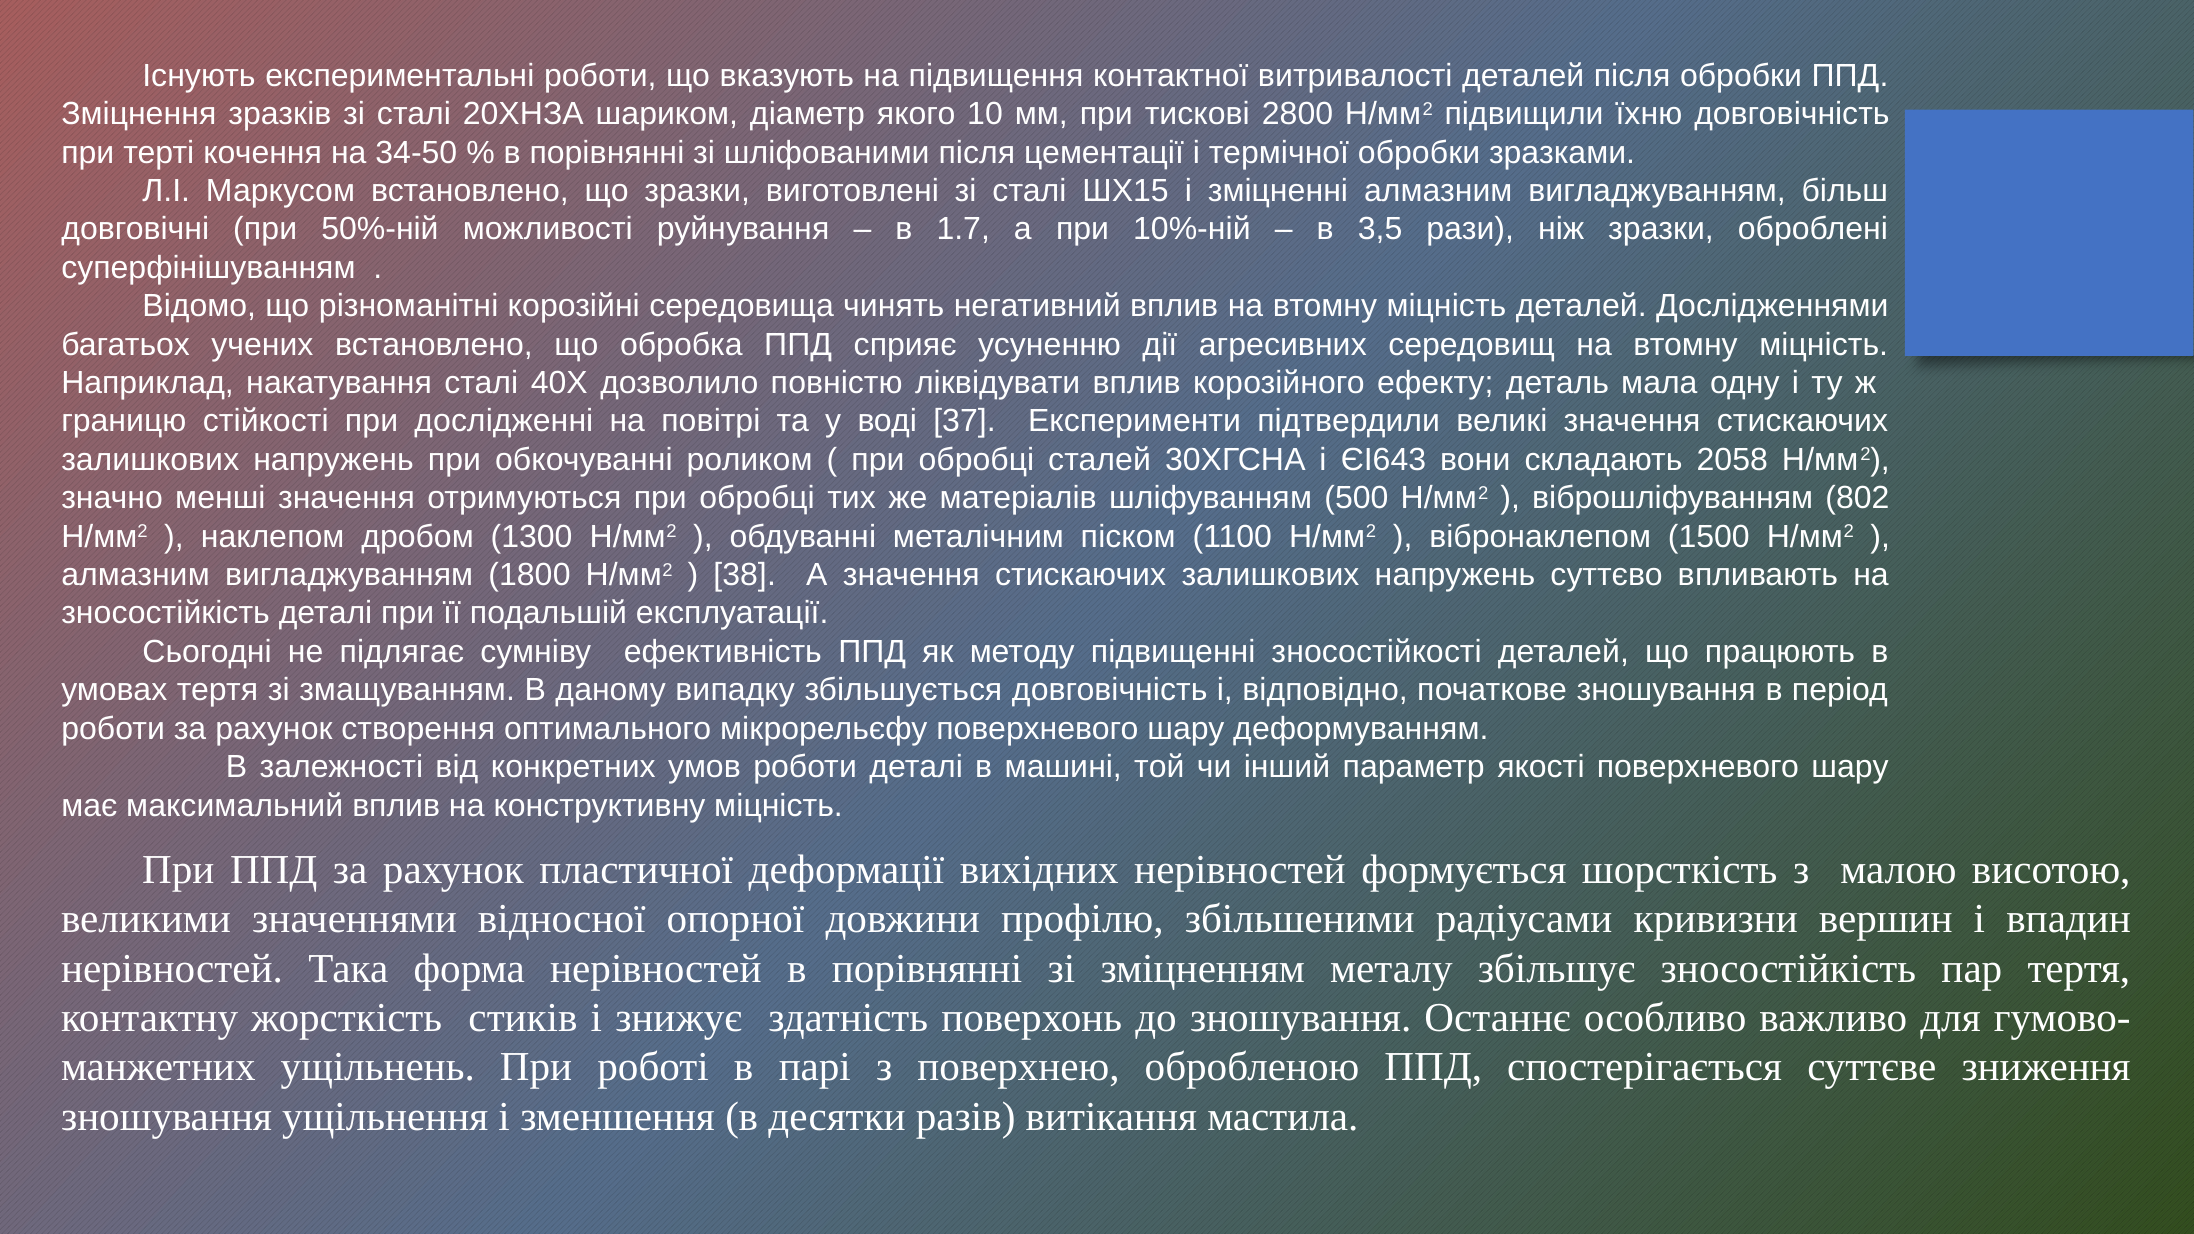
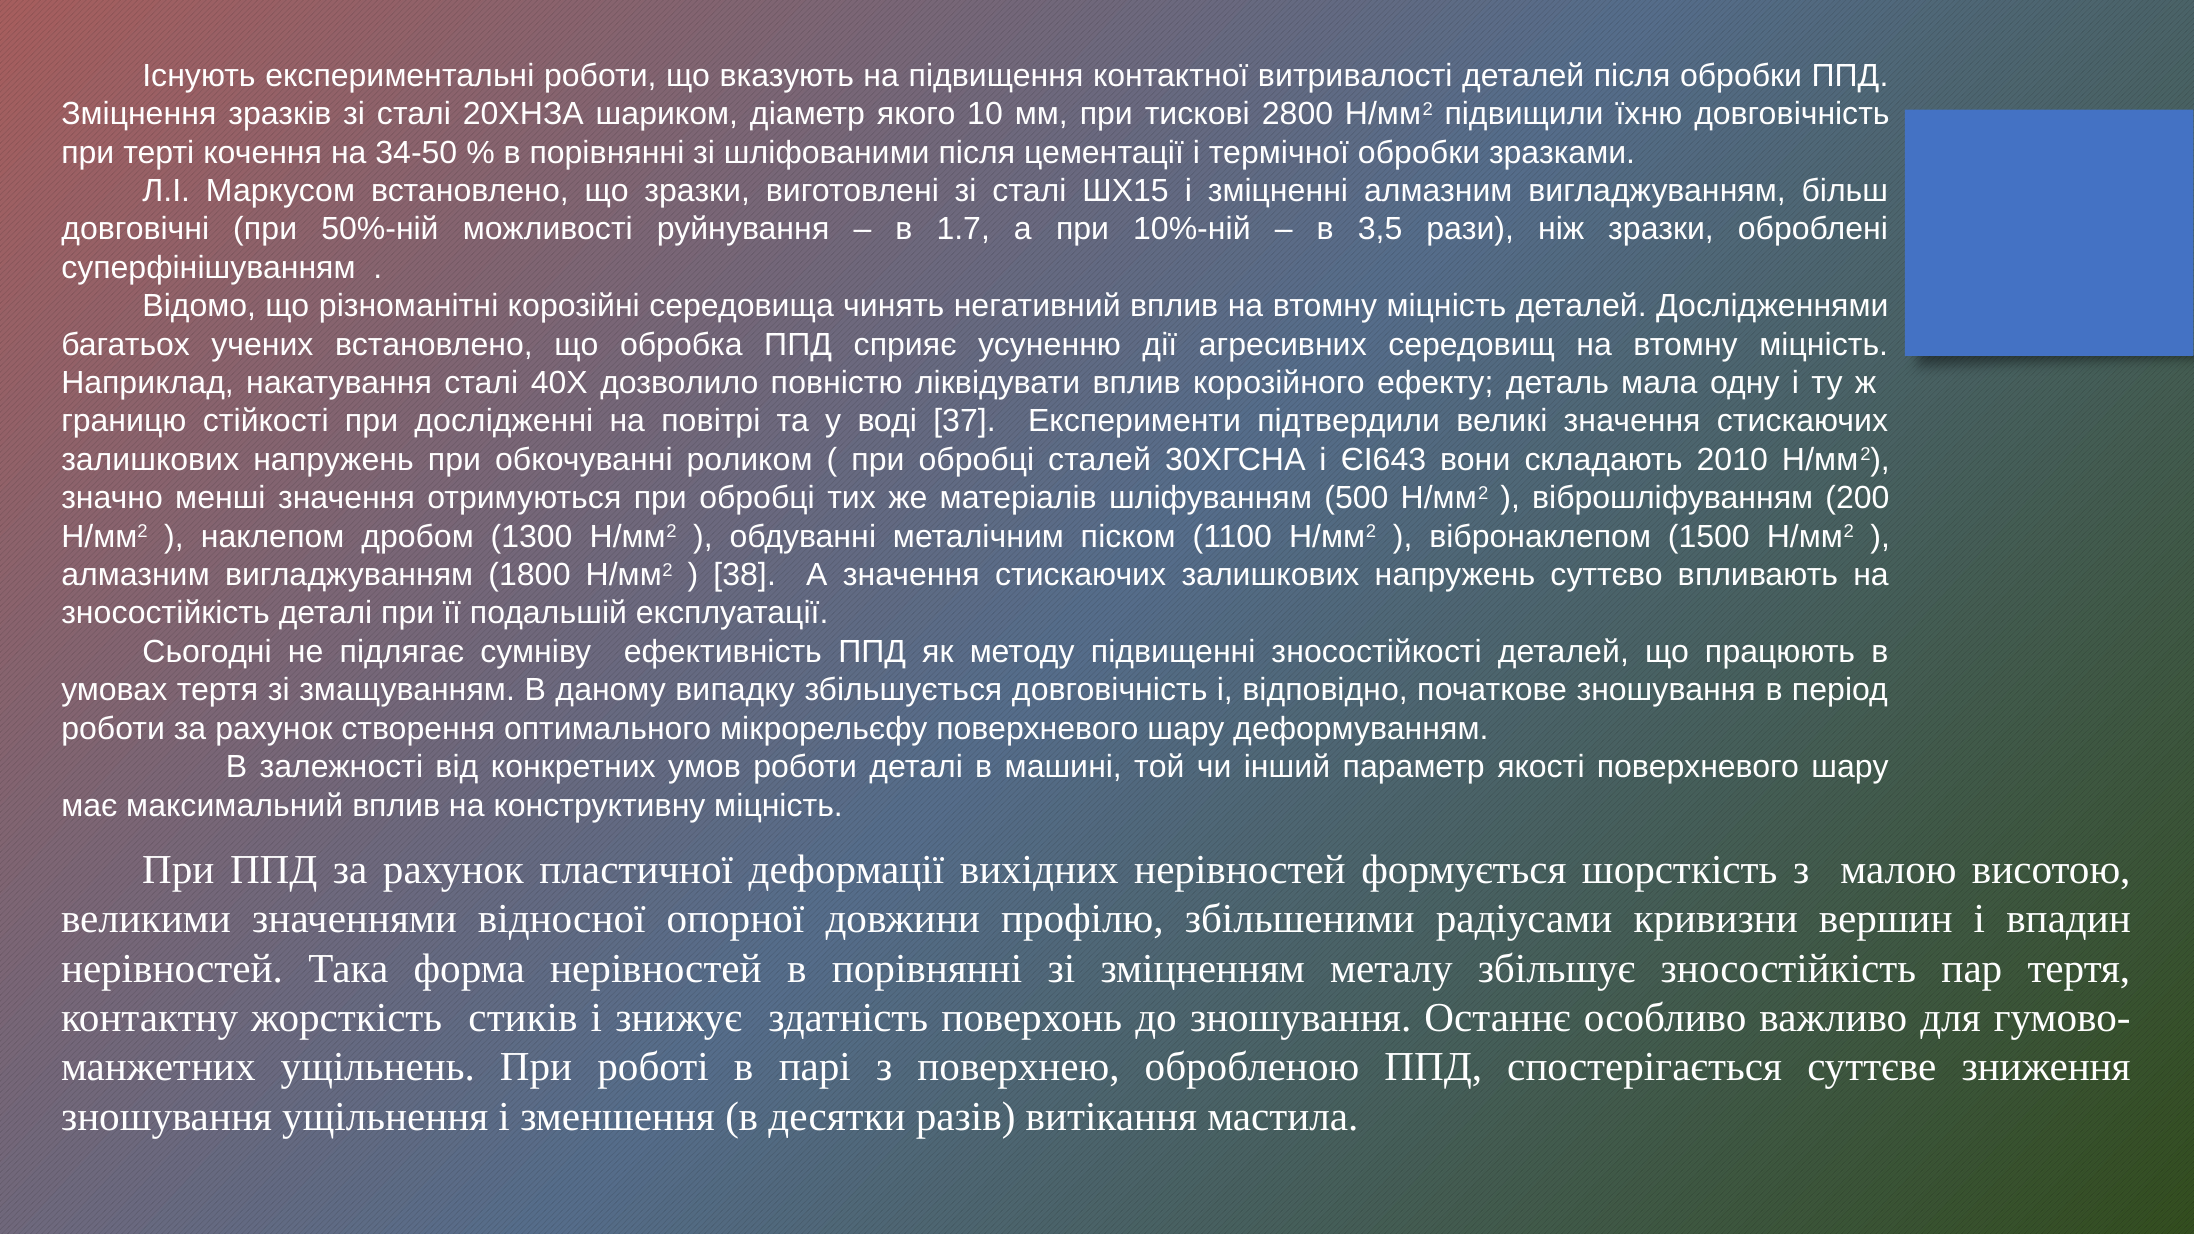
2058: 2058 -> 2010
802: 802 -> 200
